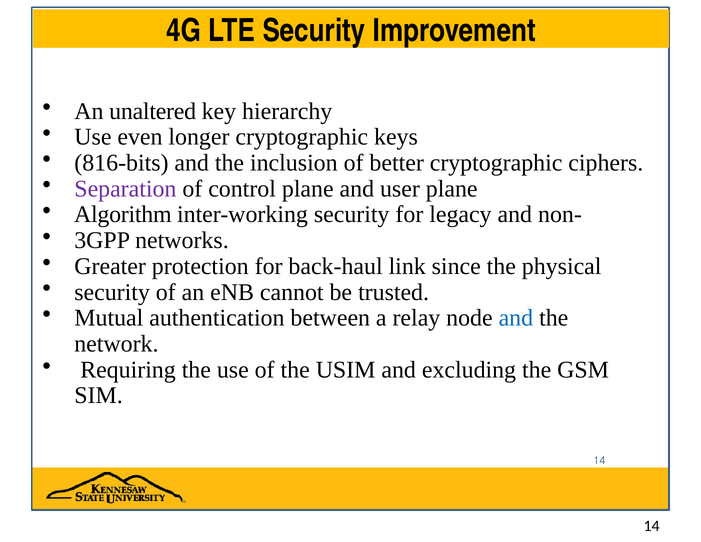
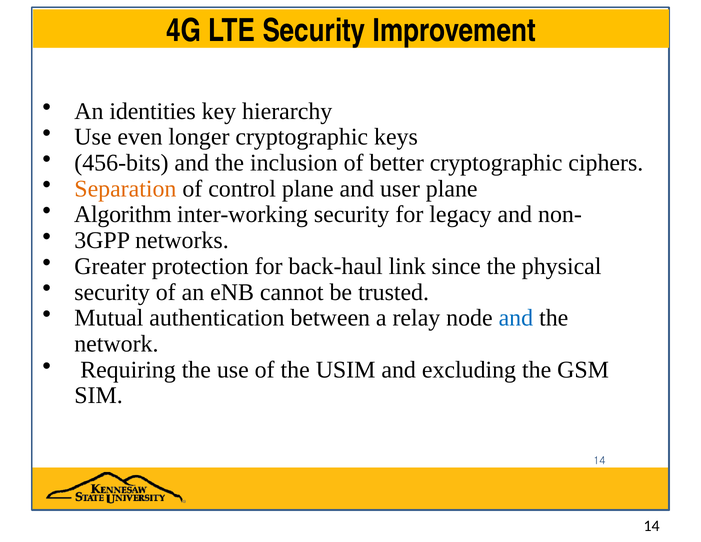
unaltered: unaltered -> identities
816-bits: 816-bits -> 456-bits
Separation colour: purple -> orange
